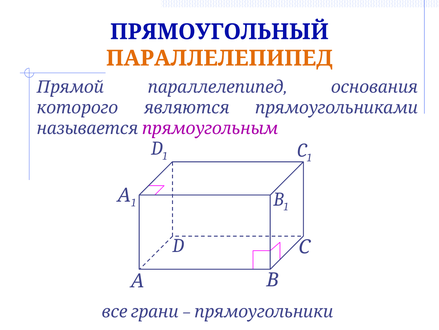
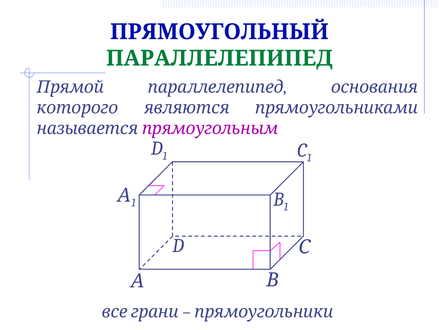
ПАРАЛЛЕЛЕПИПЕД at (219, 58) colour: orange -> green
